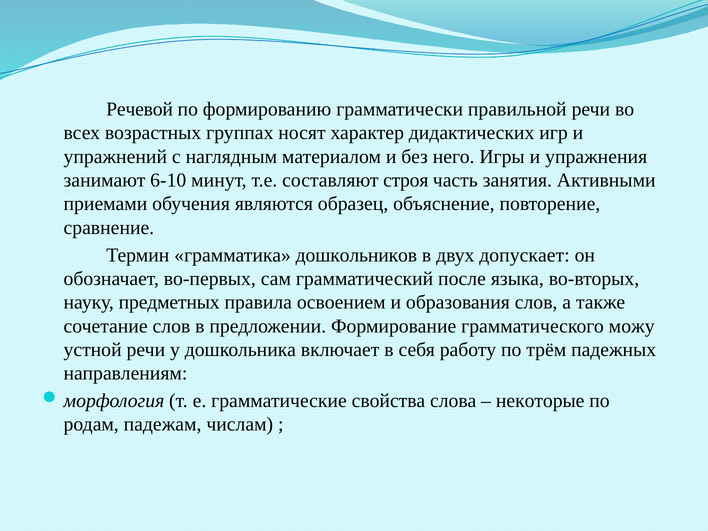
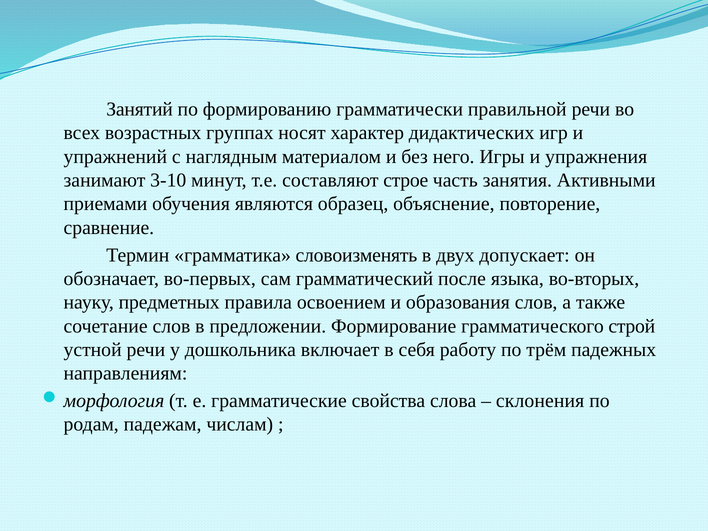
Речевой: Речевой -> Занятий
6-10: 6-10 -> 3-10
строя: строя -> строе
дошкольников: дошкольников -> словоизменять
можу: можу -> строй
некоторые: некоторые -> склонения
